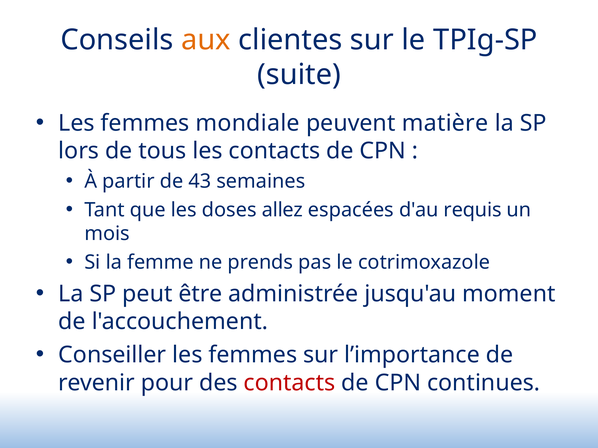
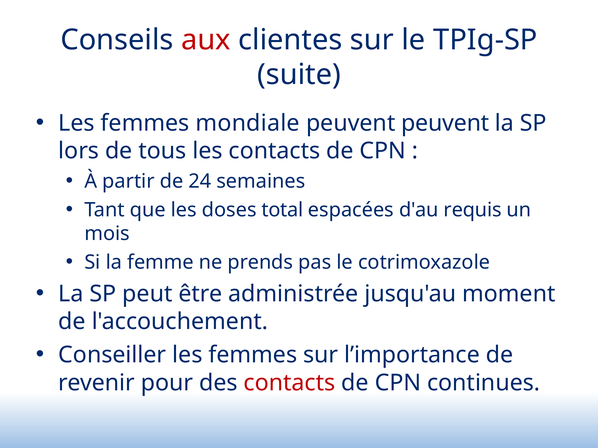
aux colour: orange -> red
peuvent matière: matière -> peuvent
43: 43 -> 24
allez: allez -> total
